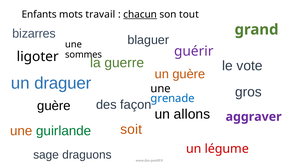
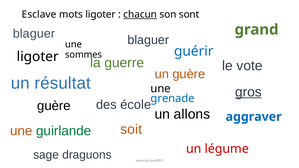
Enfants: Enfants -> Esclave
mots travail: travail -> ligoter
tout: tout -> sont
bizarres at (34, 34): bizarres -> blaguer
guérir colour: purple -> blue
draguer: draguer -> résultat
gros underline: none -> present
façon: façon -> école
aggraver colour: purple -> blue
